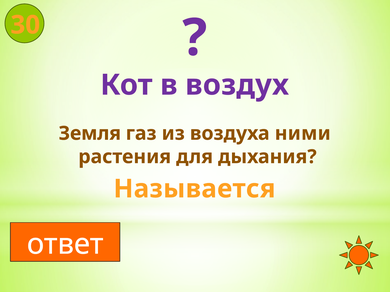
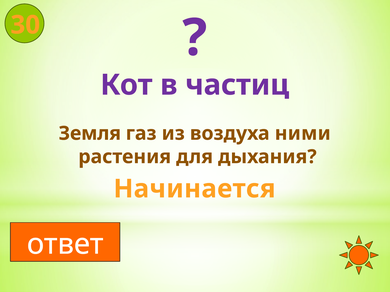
воздух: воздух -> частиц
Называется: Называется -> Начинается
